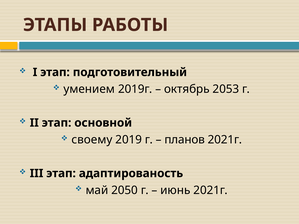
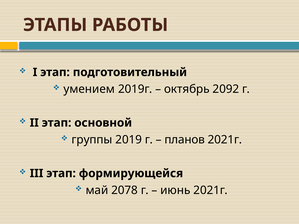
2053: 2053 -> 2092
своему: своему -> группы
адаптированость: адаптированость -> формирующейся
2050: 2050 -> 2078
